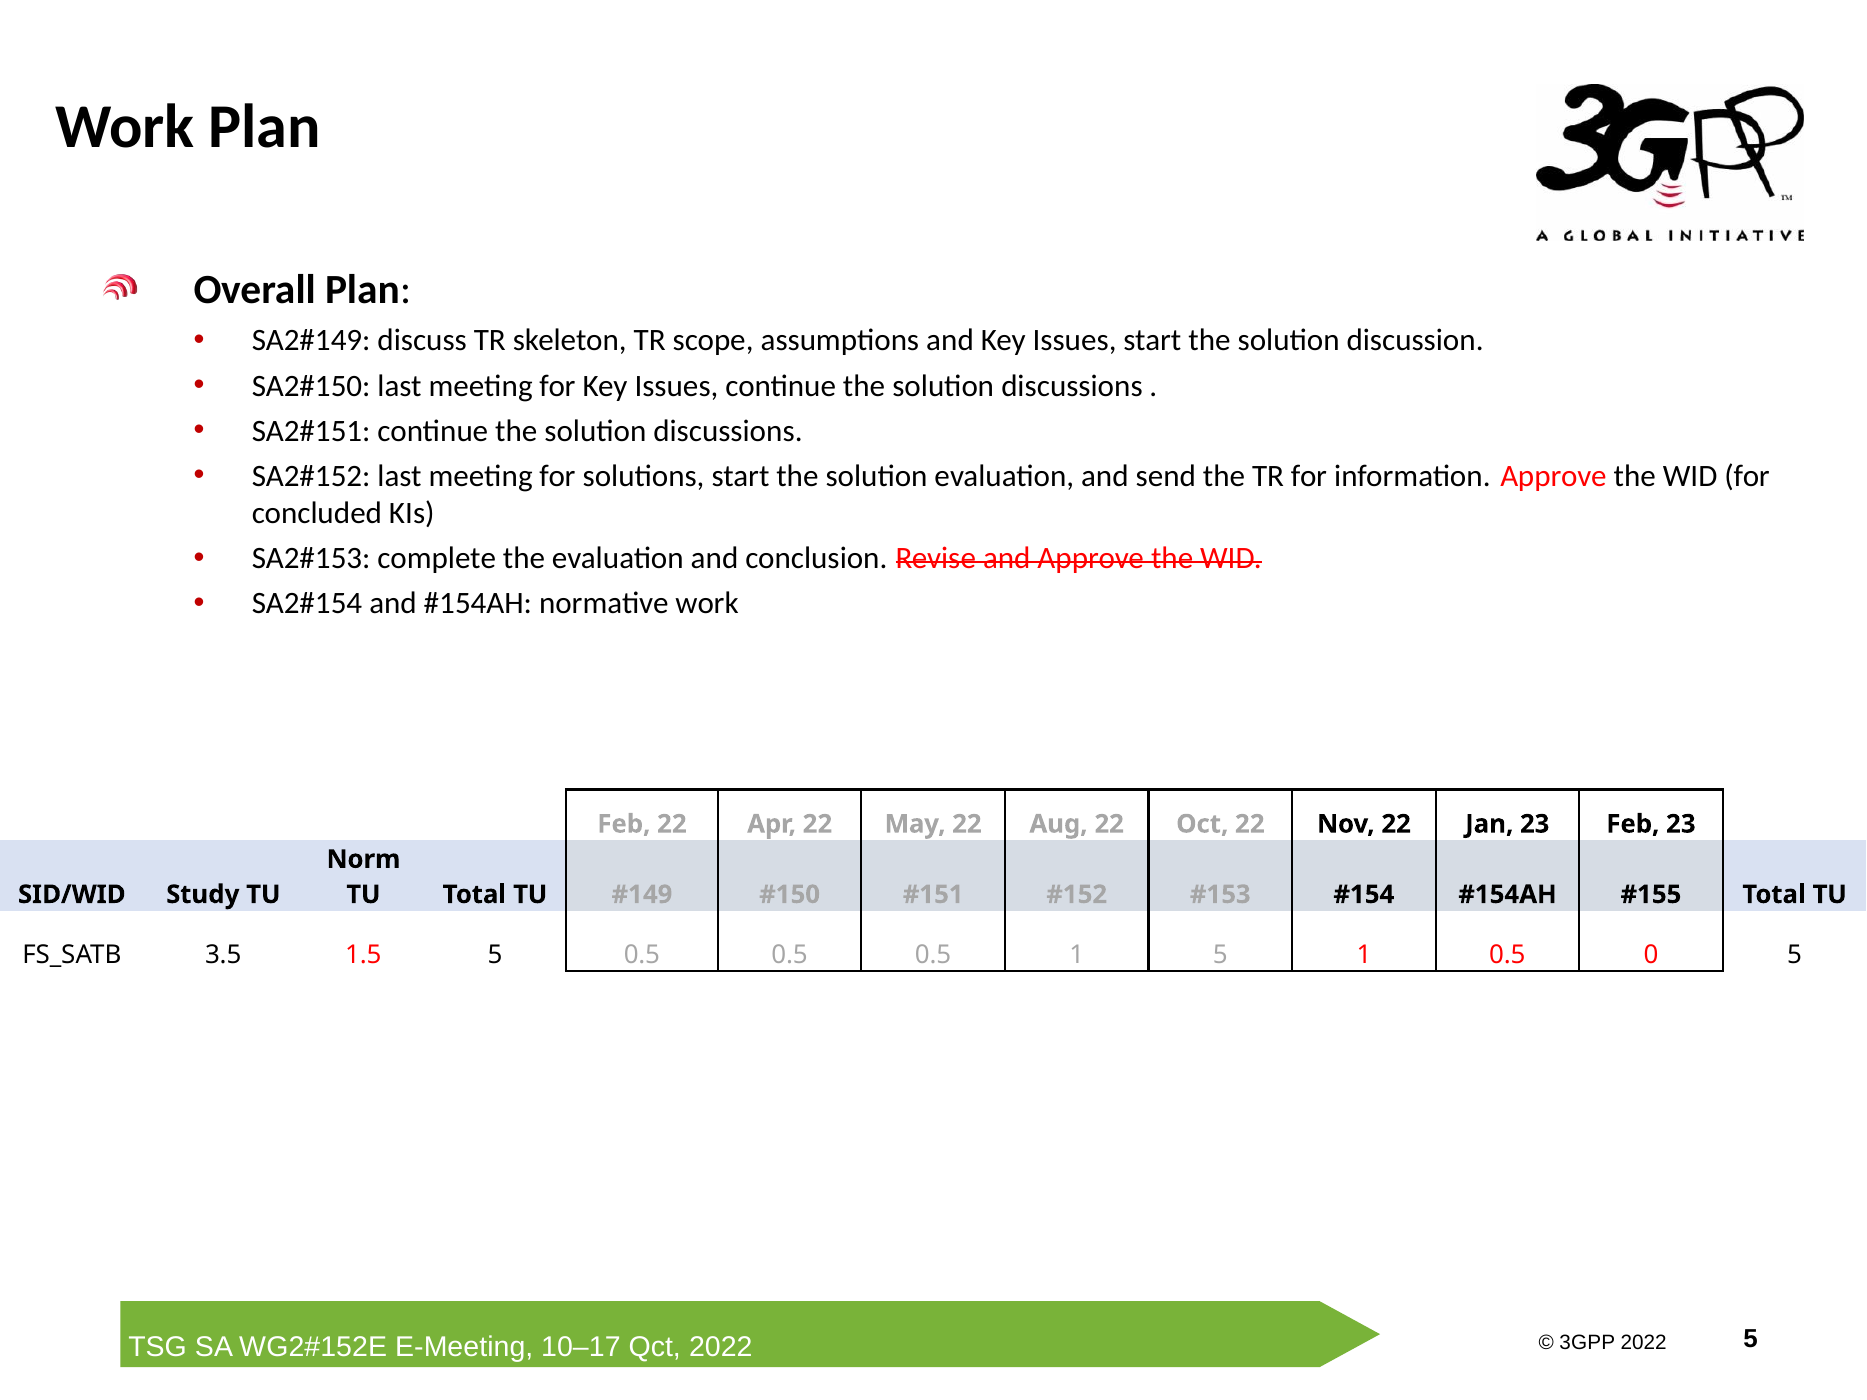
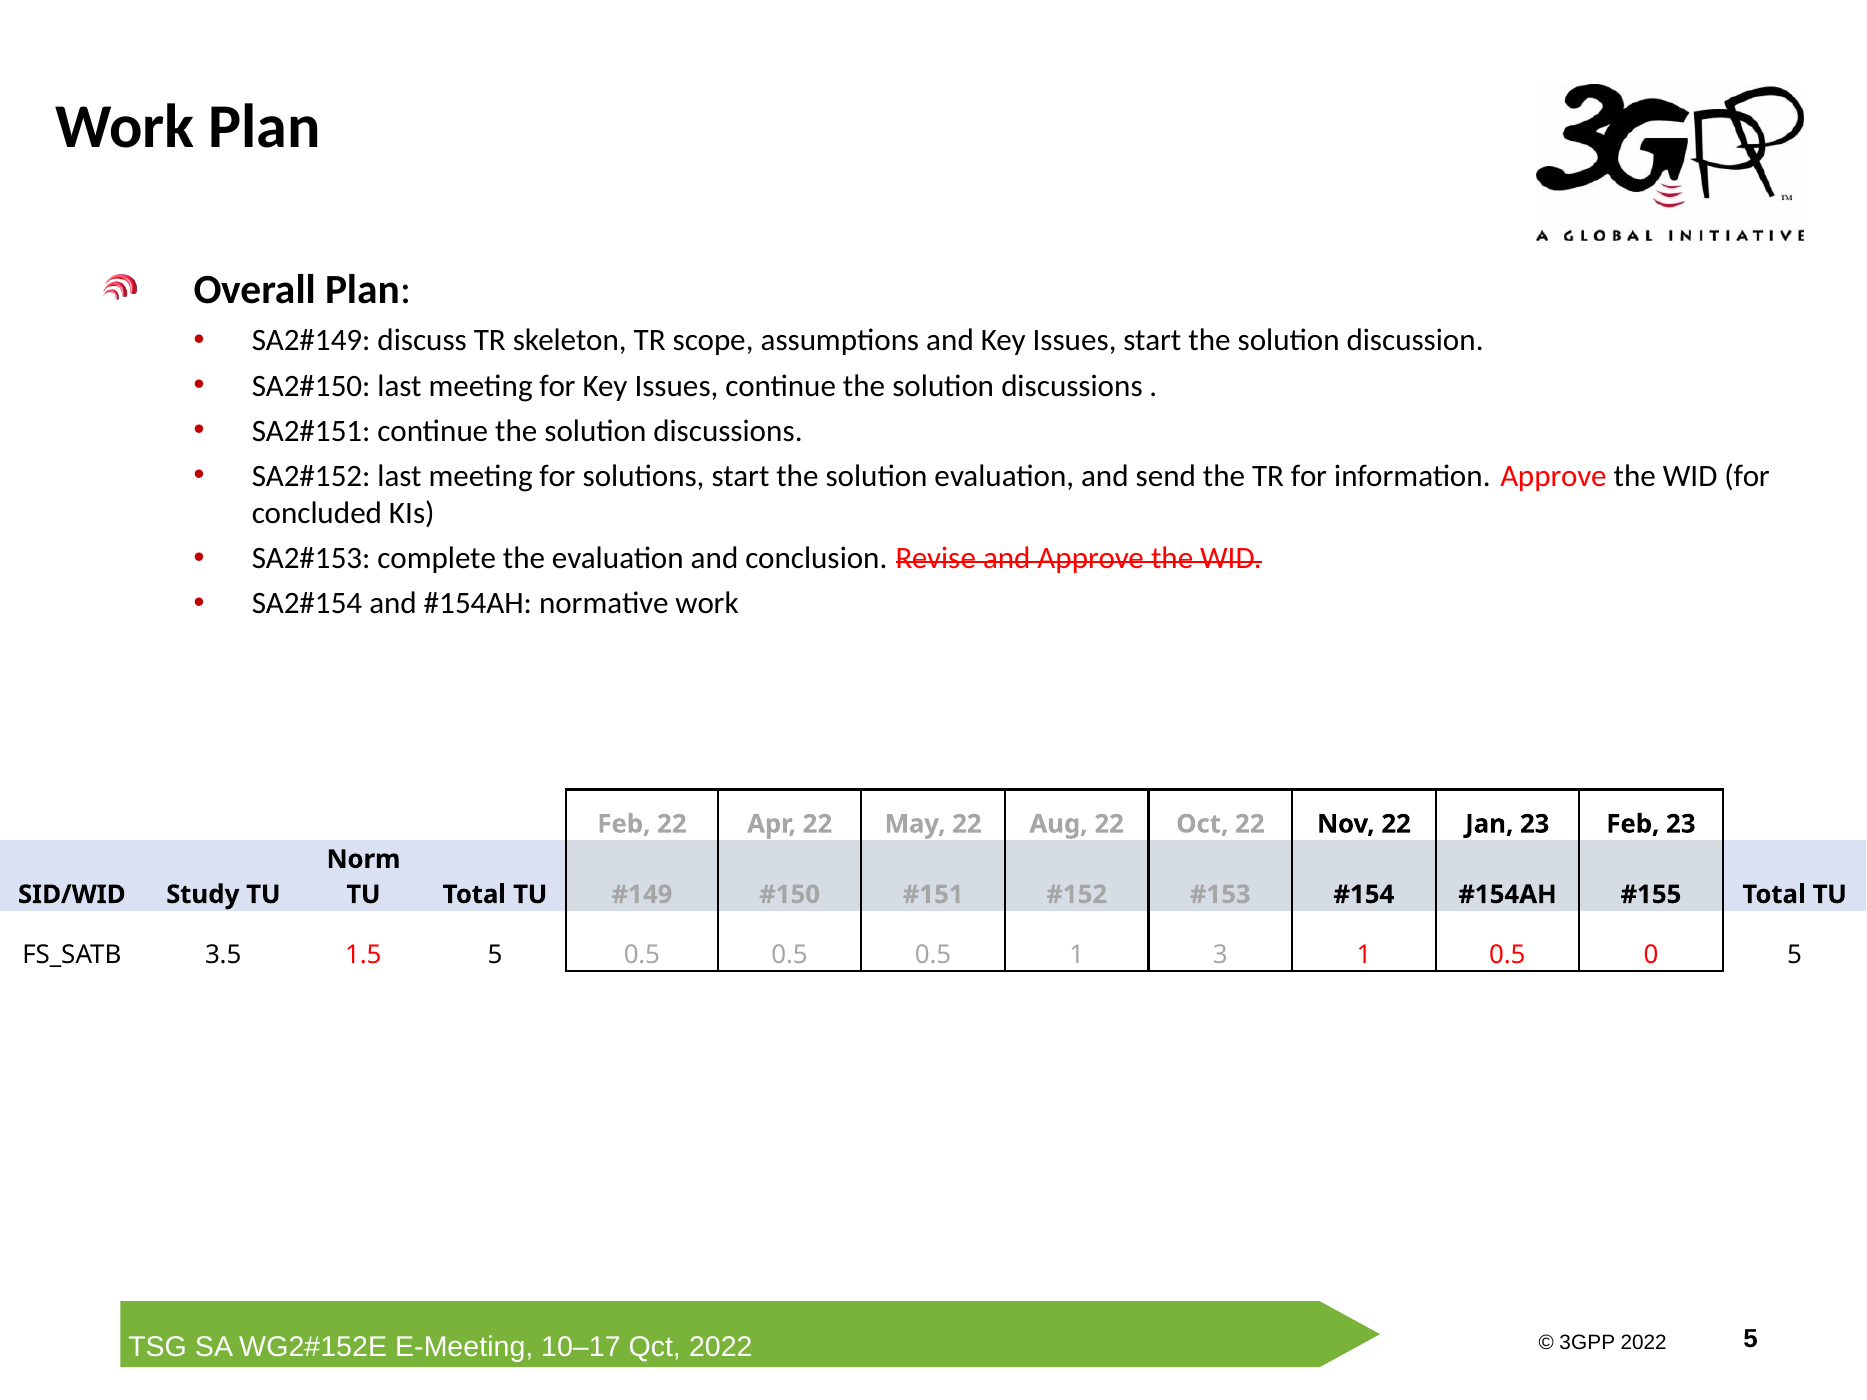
1 5: 5 -> 3
